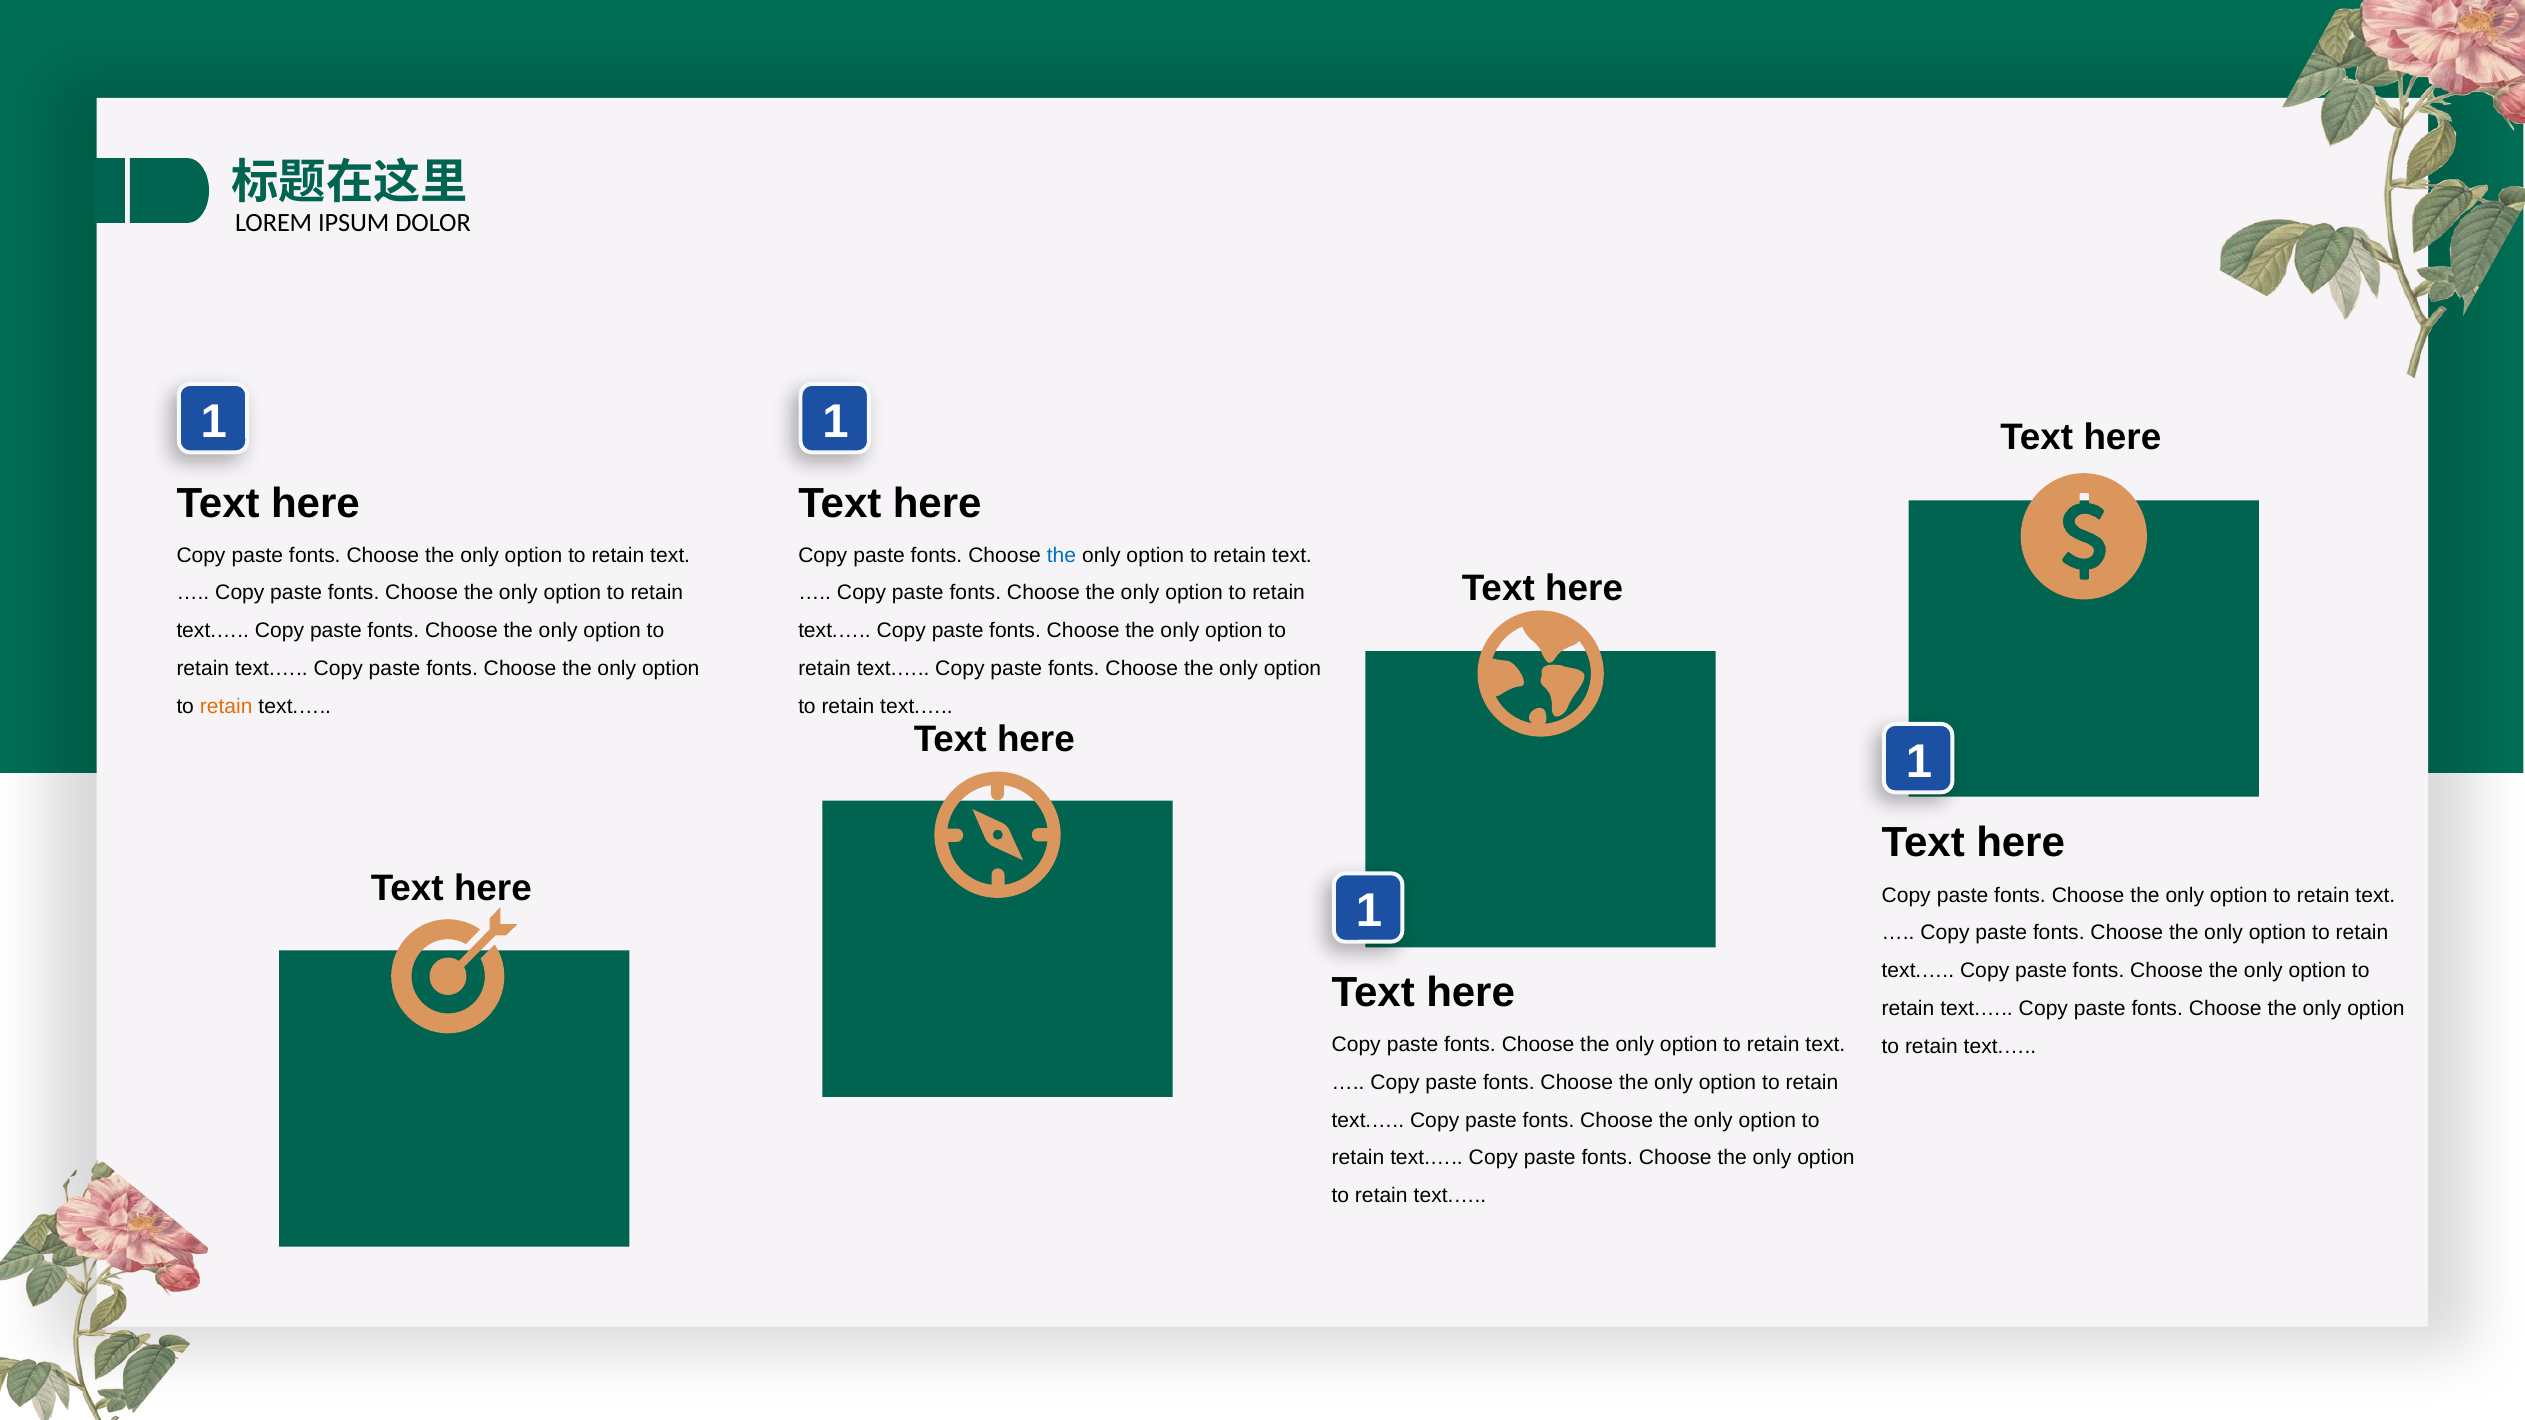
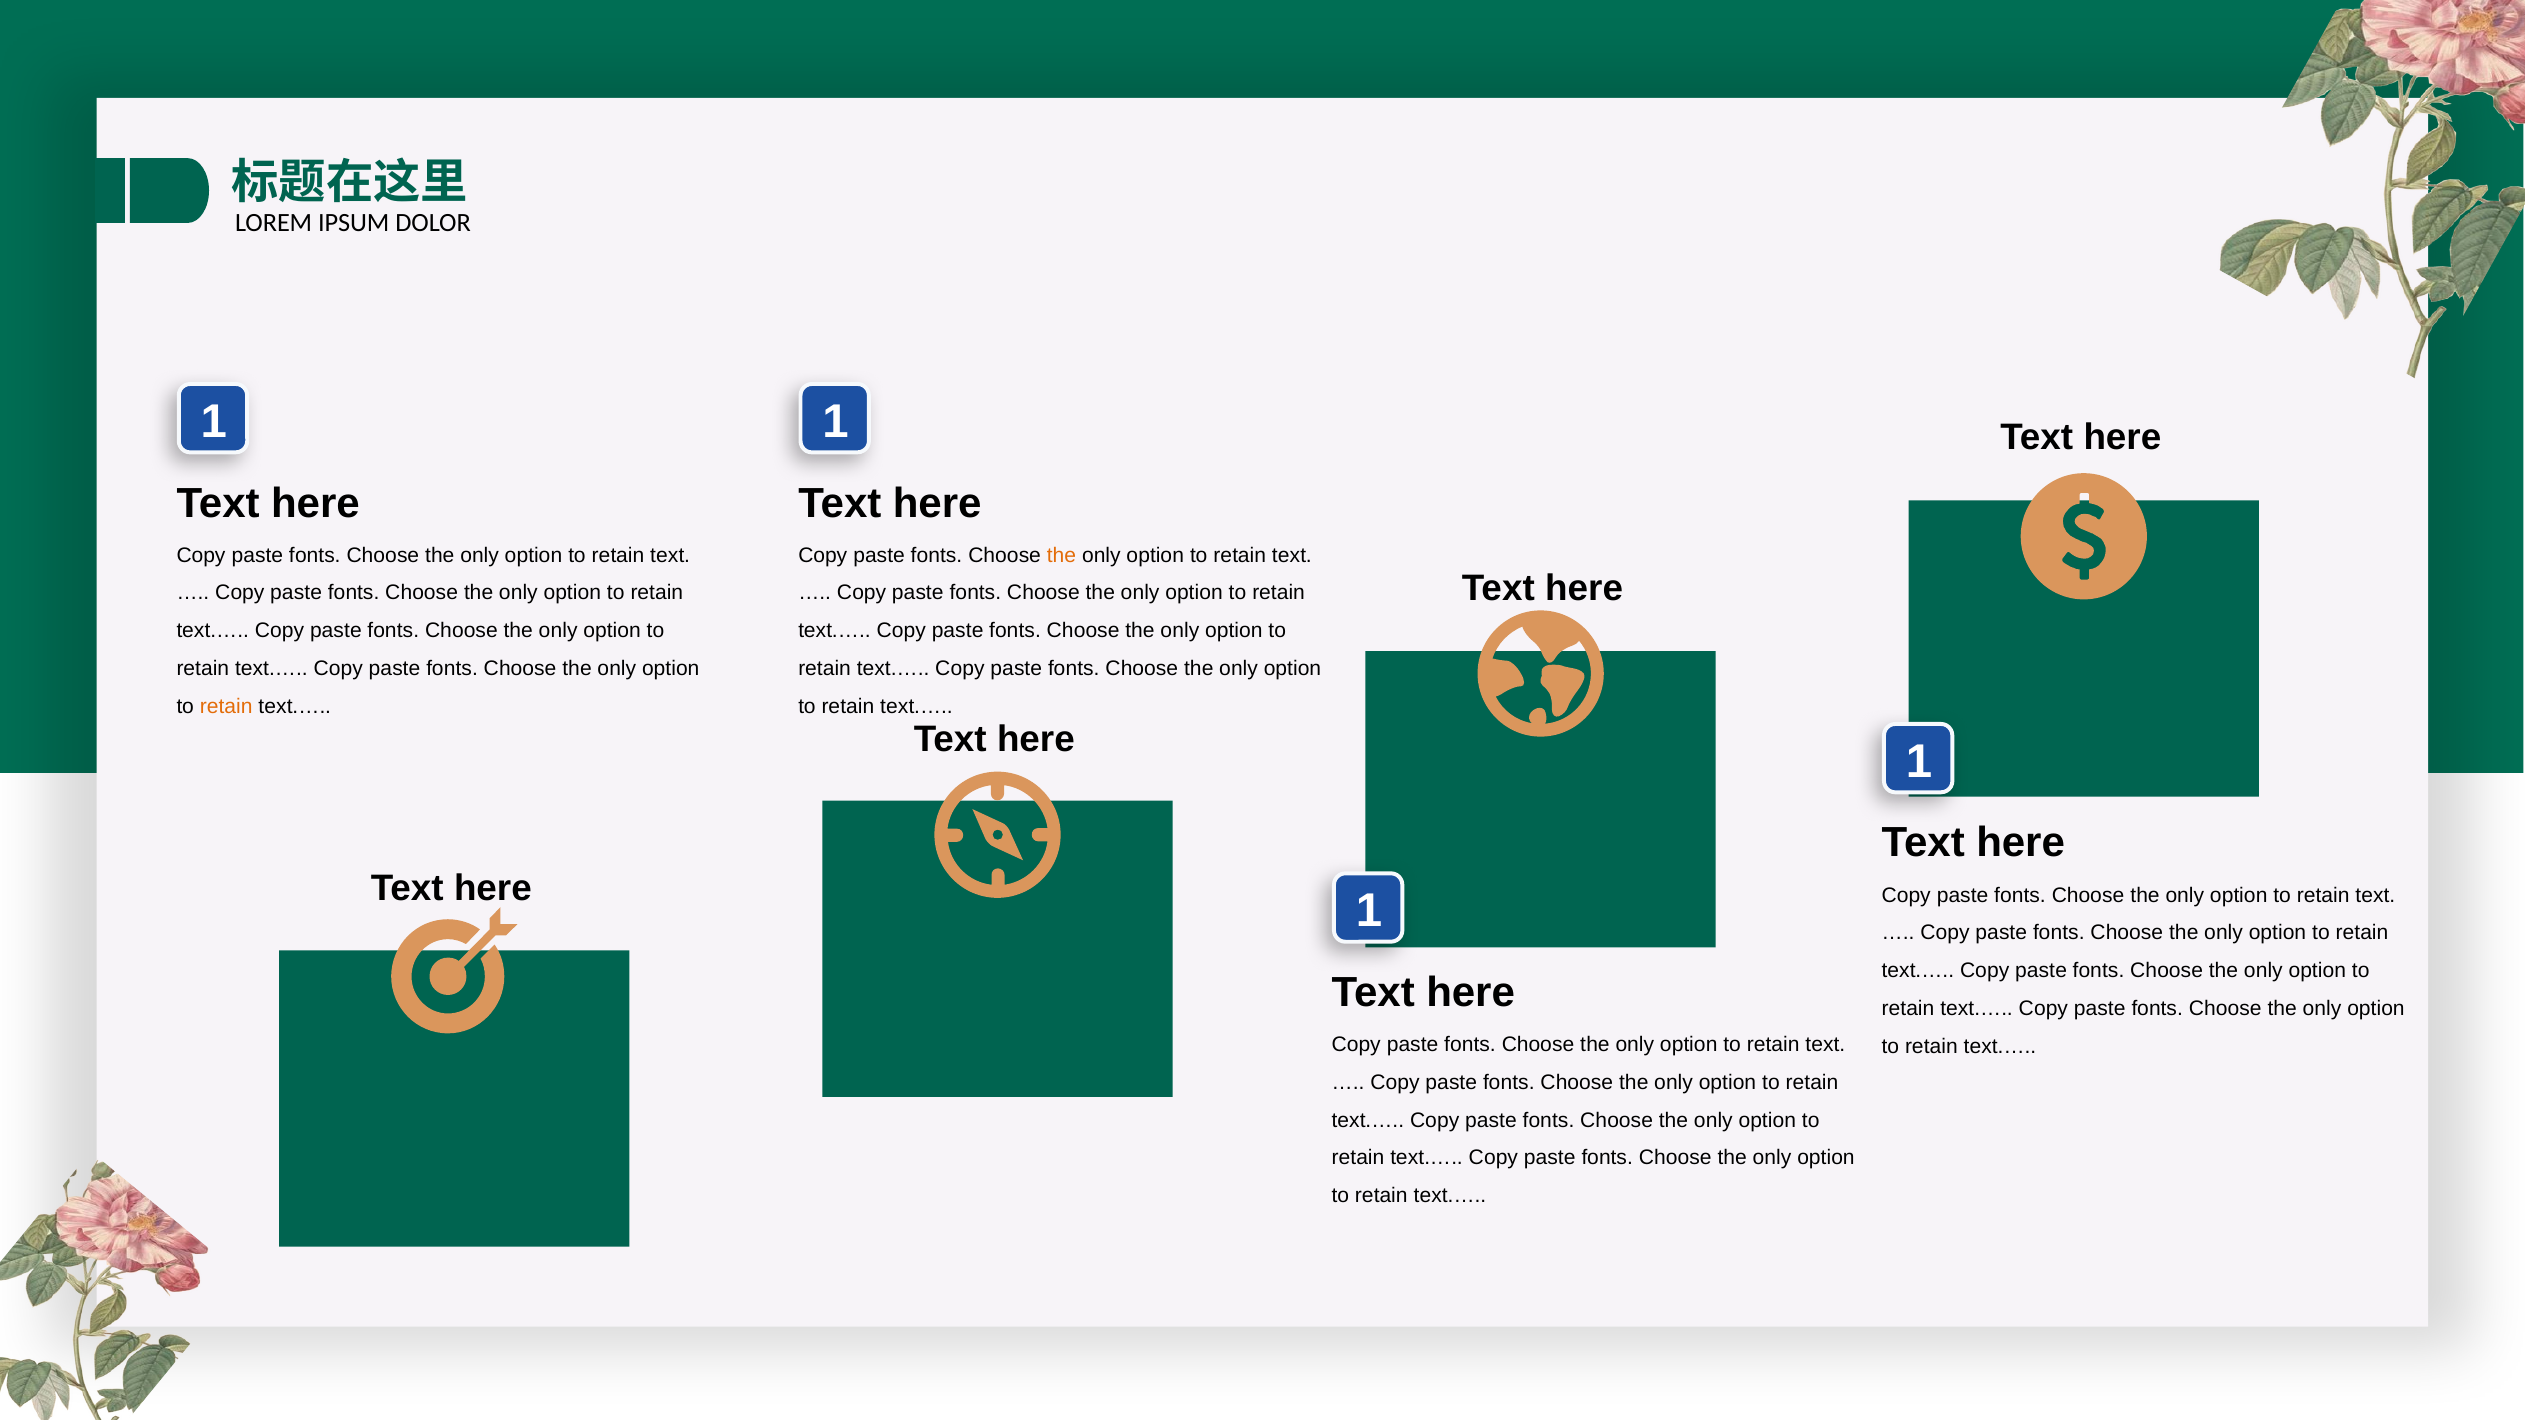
the at (1061, 555) colour: blue -> orange
